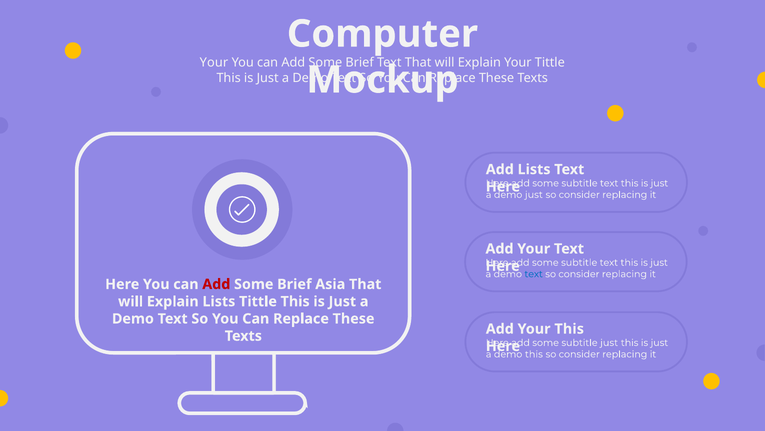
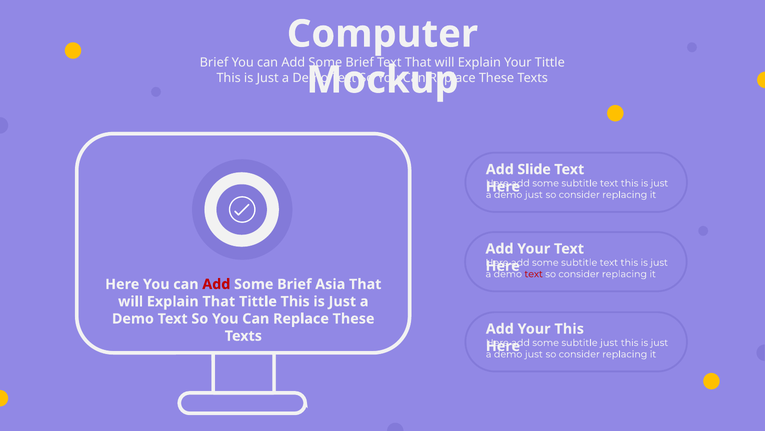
Your at (214, 63): Your -> Brief
Add Lists: Lists -> Slide
text at (534, 274) colour: blue -> red
Explain Lists: Lists -> That
this at (534, 354): this -> just
